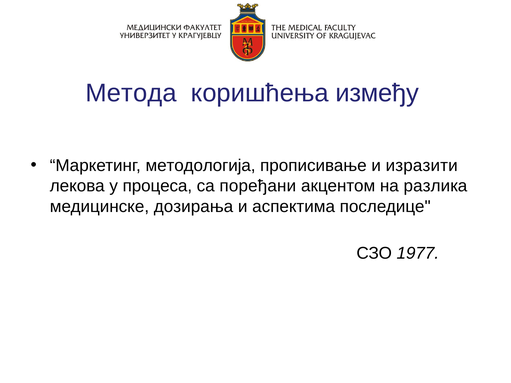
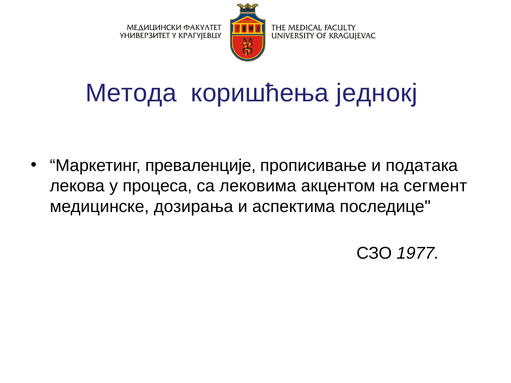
између: између -> једнокј
методологија: методологија -> преваленције
изразити: изразити -> података
поређани: поређани -> лековима
разлика: разлика -> сегмент
